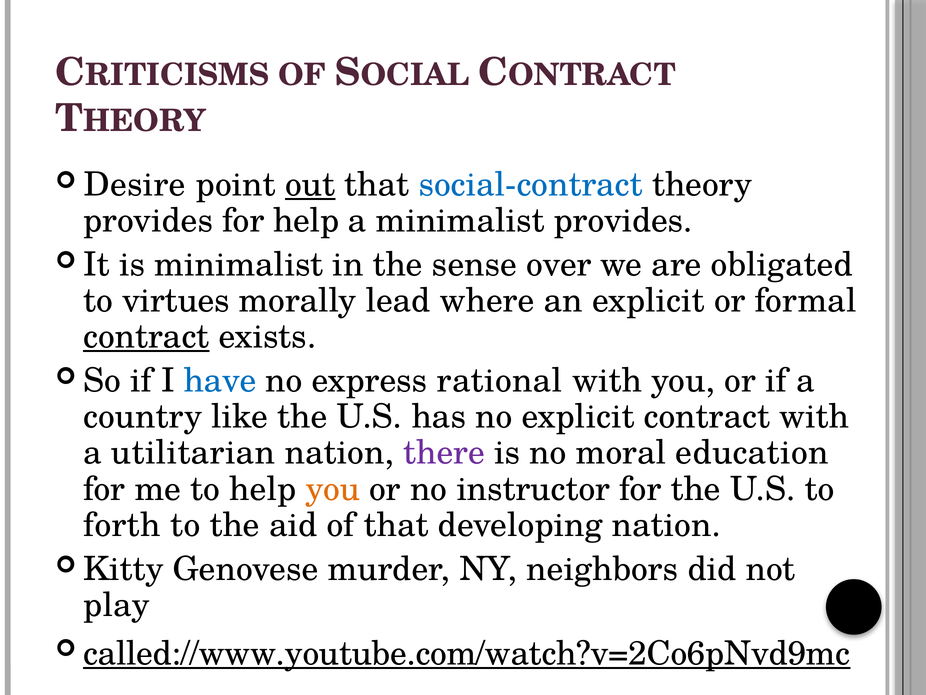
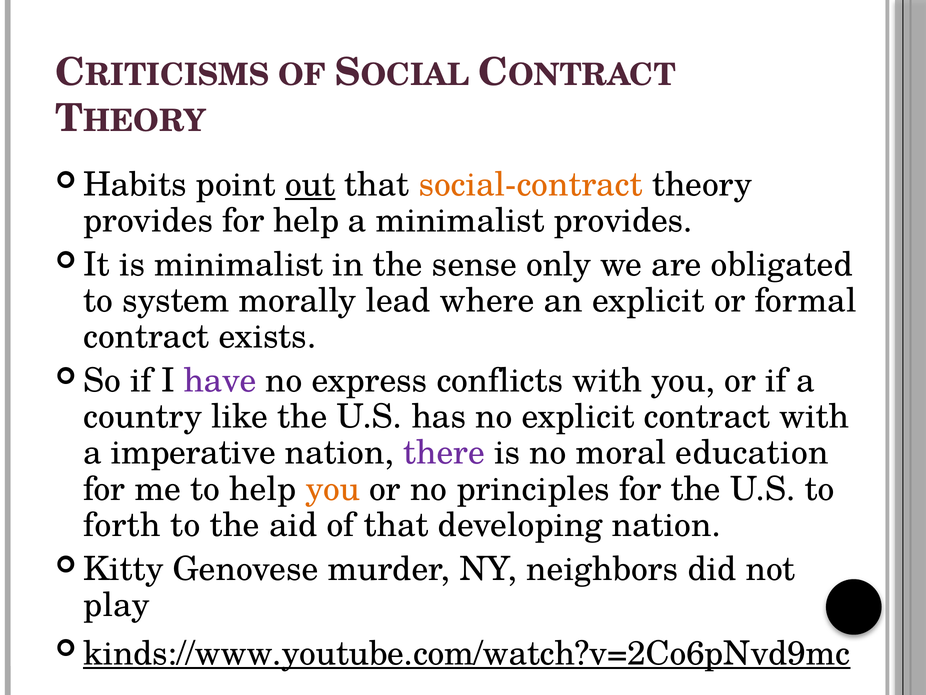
Desire: Desire -> Habits
social-contract colour: blue -> orange
over: over -> only
virtues: virtues -> system
contract at (146, 337) underline: present -> none
have colour: blue -> purple
rational: rational -> conflicts
utilitarian: utilitarian -> imperative
instructor: instructor -> principles
called://www.youtube.com/watch?v=2Co6pNvd9mc: called://www.youtube.com/watch?v=2Co6pNvd9mc -> kinds://www.youtube.com/watch?v=2Co6pNvd9mc
